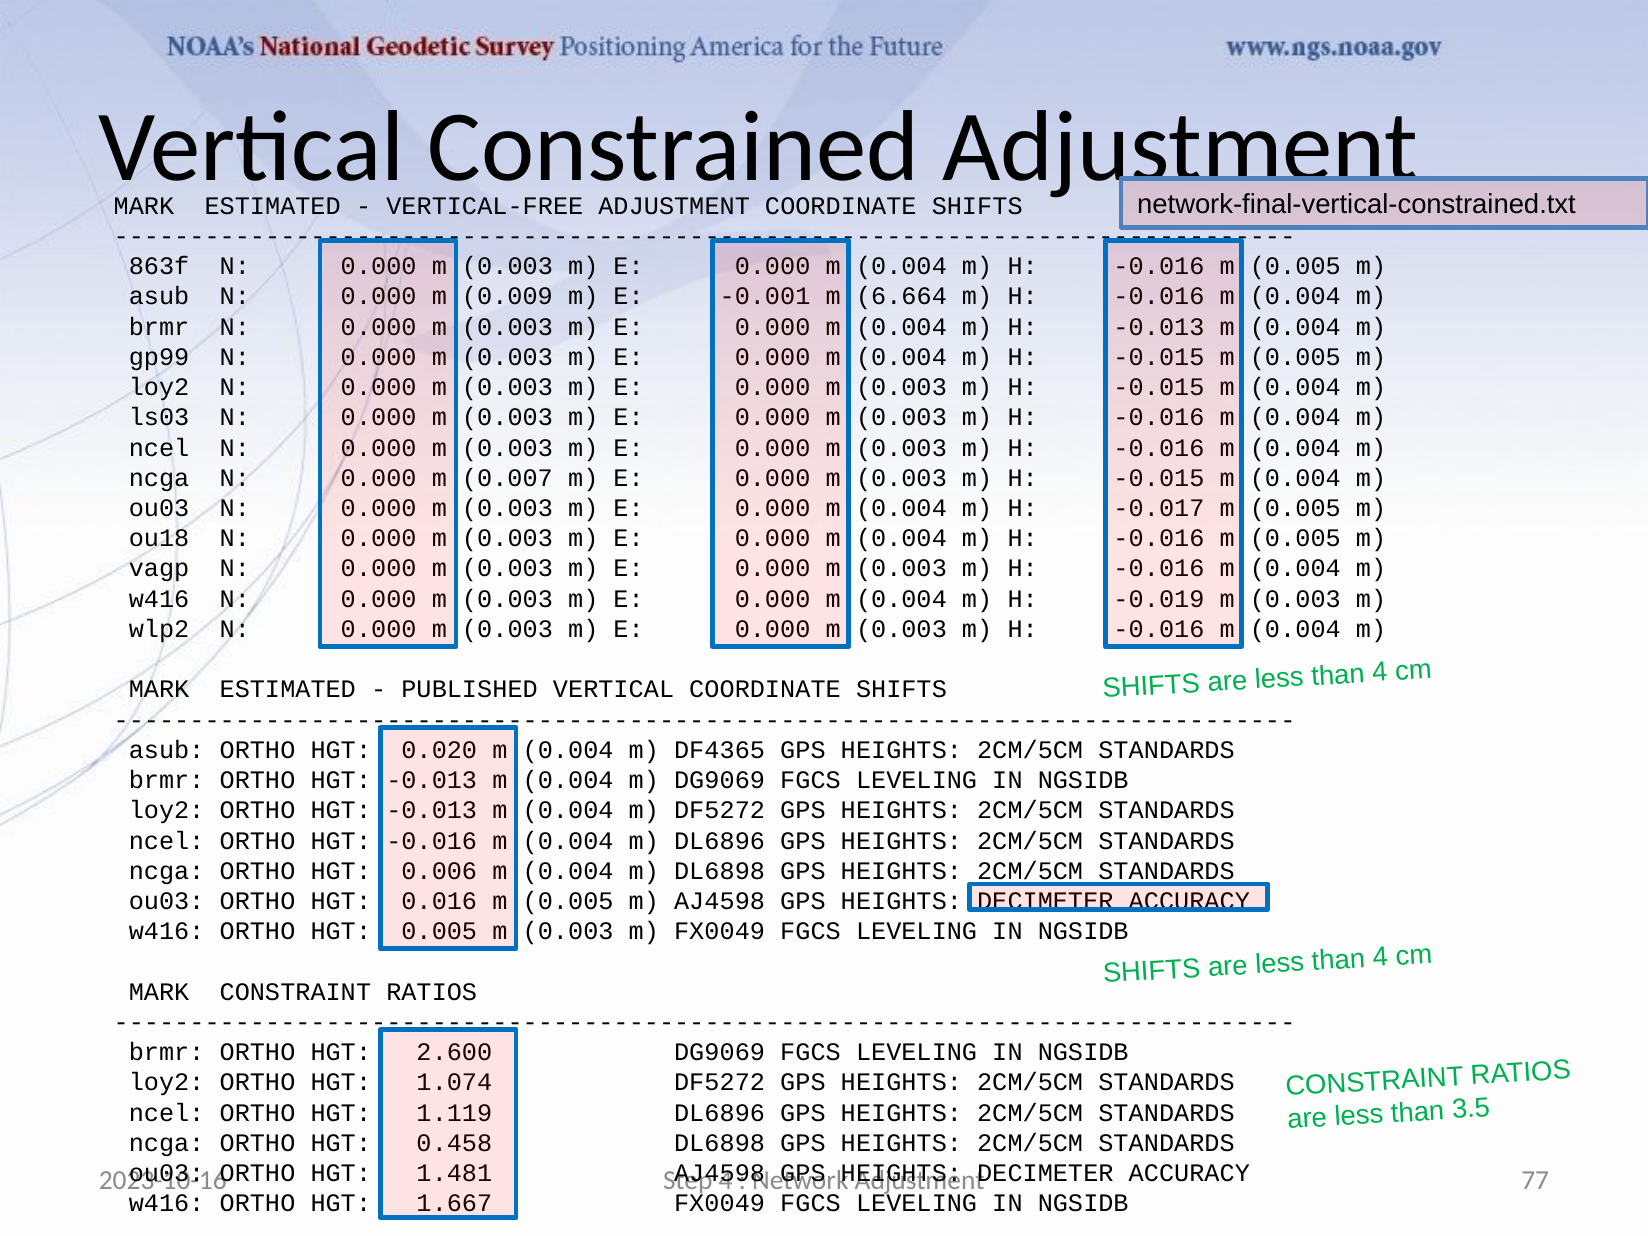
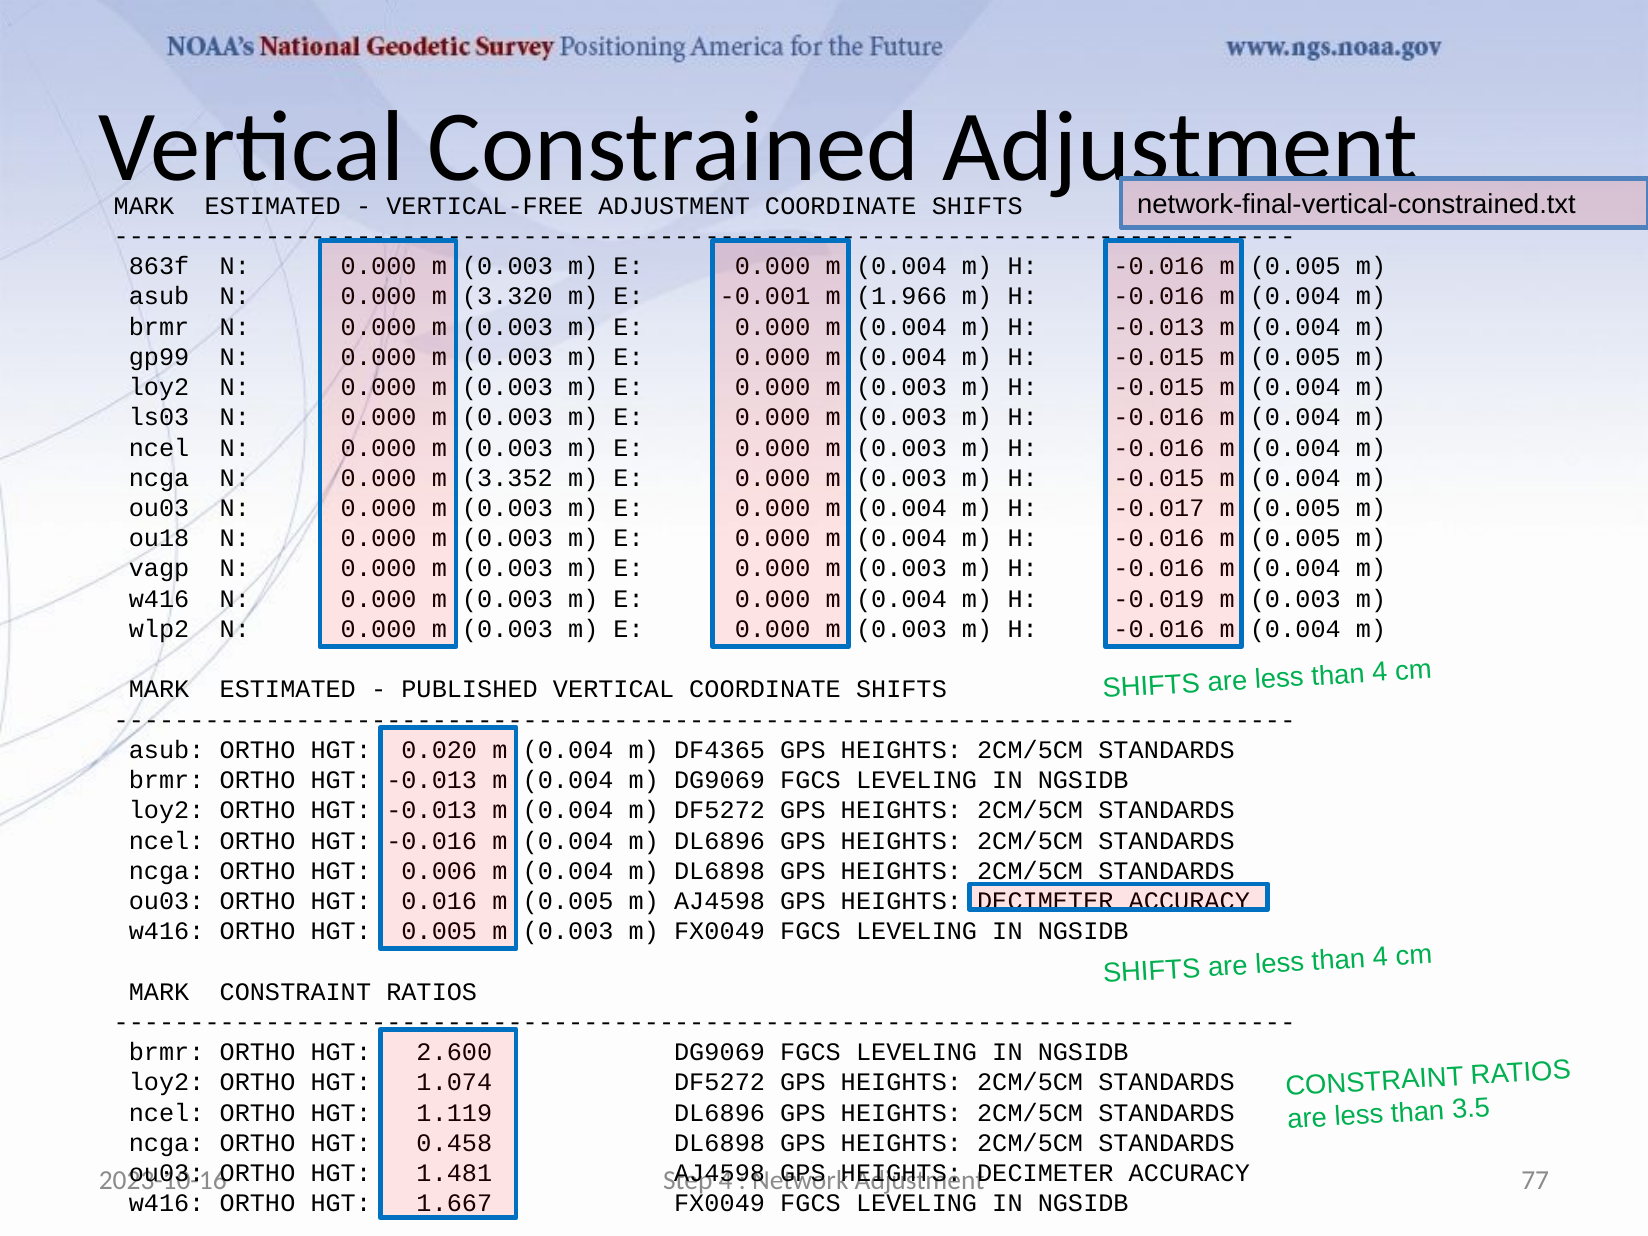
0.009: 0.009 -> 3.320
6.664: 6.664 -> 1.966
0.007: 0.007 -> 3.352
